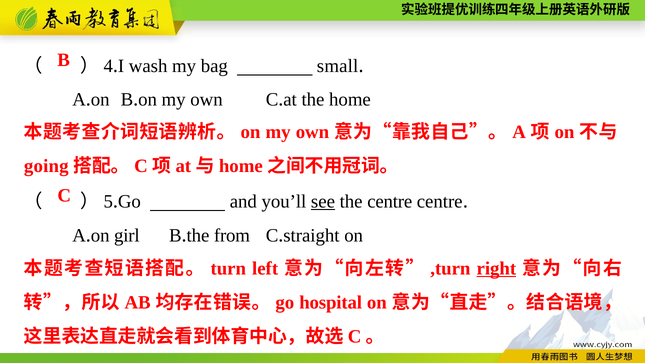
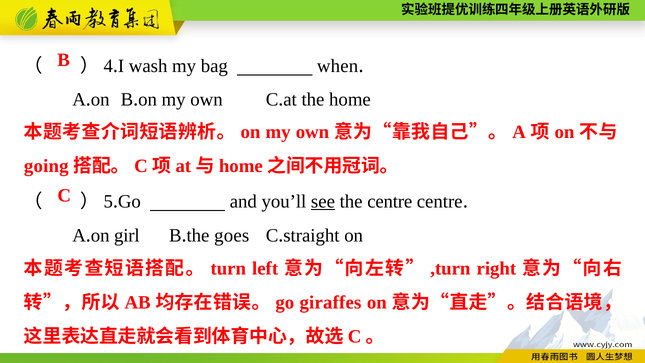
small: small -> when
from: from -> goes
right underline: present -> none
hospital: hospital -> giraffes
